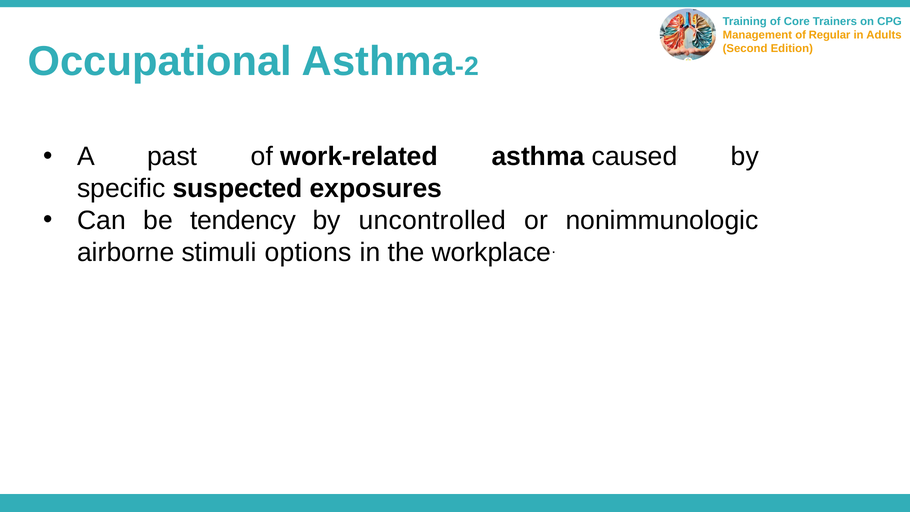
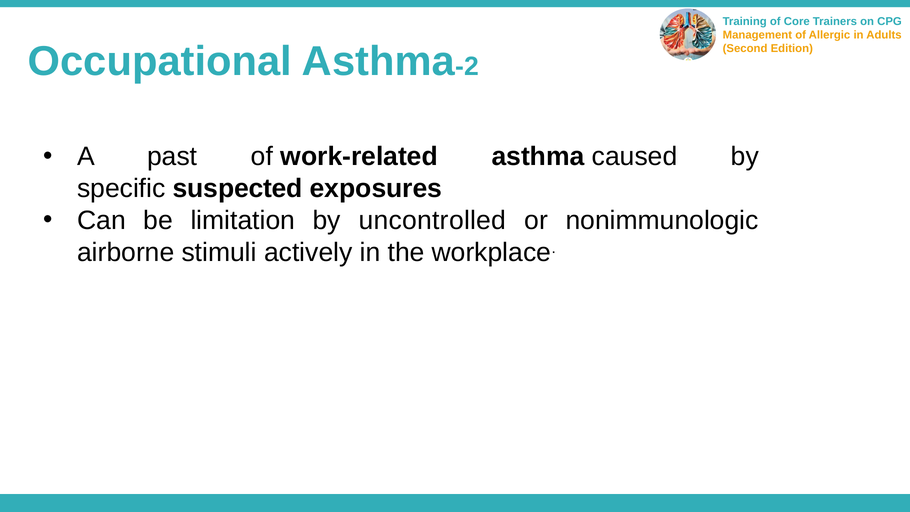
Regular: Regular -> Allergic
tendency: tendency -> limitation
options: options -> actively
